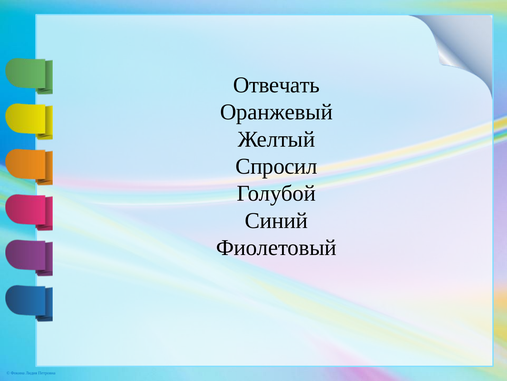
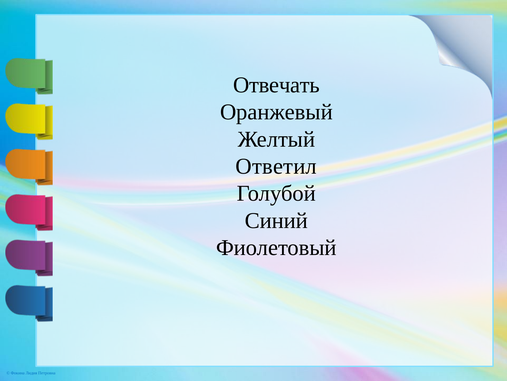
Спросил: Спросил -> Ответил
